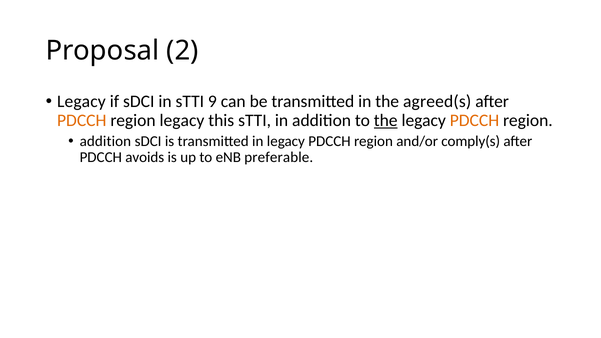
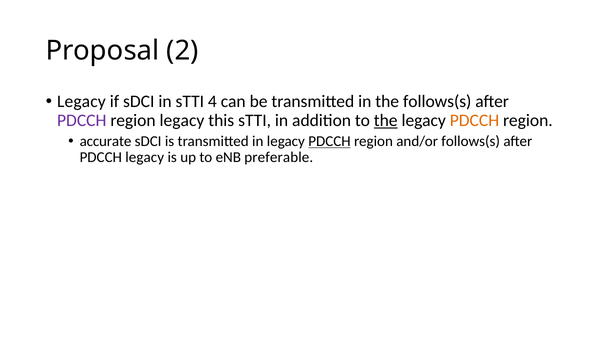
9: 9 -> 4
the agreed(s: agreed(s -> follows(s
PDCCH at (82, 121) colour: orange -> purple
addition at (105, 141): addition -> accurate
PDCCH at (329, 141) underline: none -> present
and/or comply(s: comply(s -> follows(s
PDCCH avoids: avoids -> legacy
